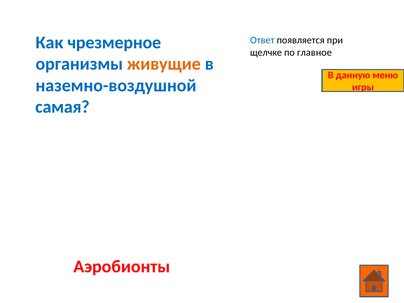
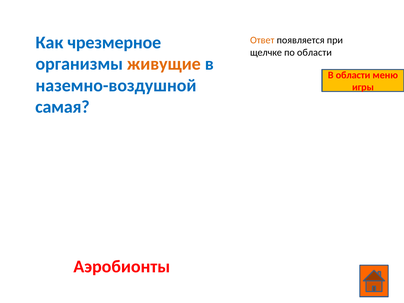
Ответ colour: blue -> orange
по главное: главное -> области
В данную: данную -> области
